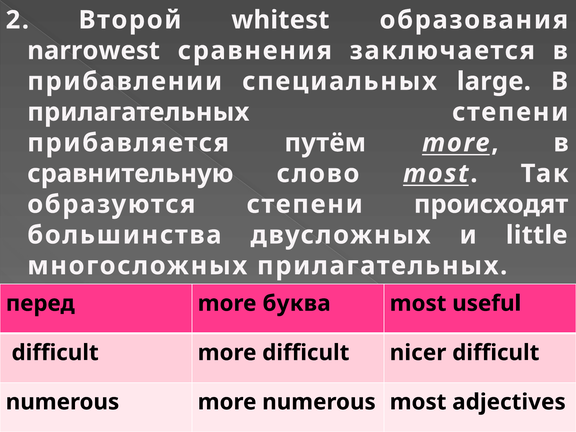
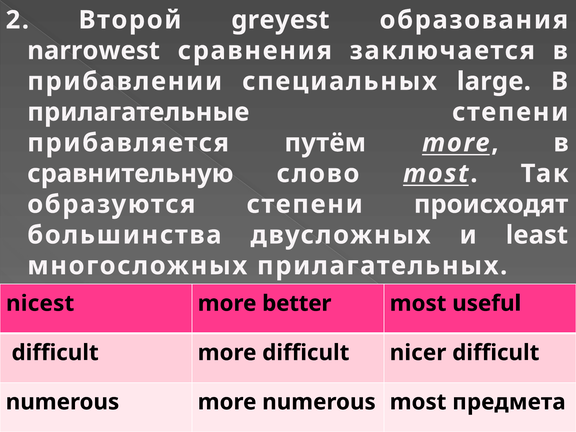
whitest: whitest -> greyest
прилагательных at (138, 112): прилагательных -> прилагательные
little: little -> least
перед: перед -> nicest
буква: буква -> better
adjectives: adjectives -> предмета
